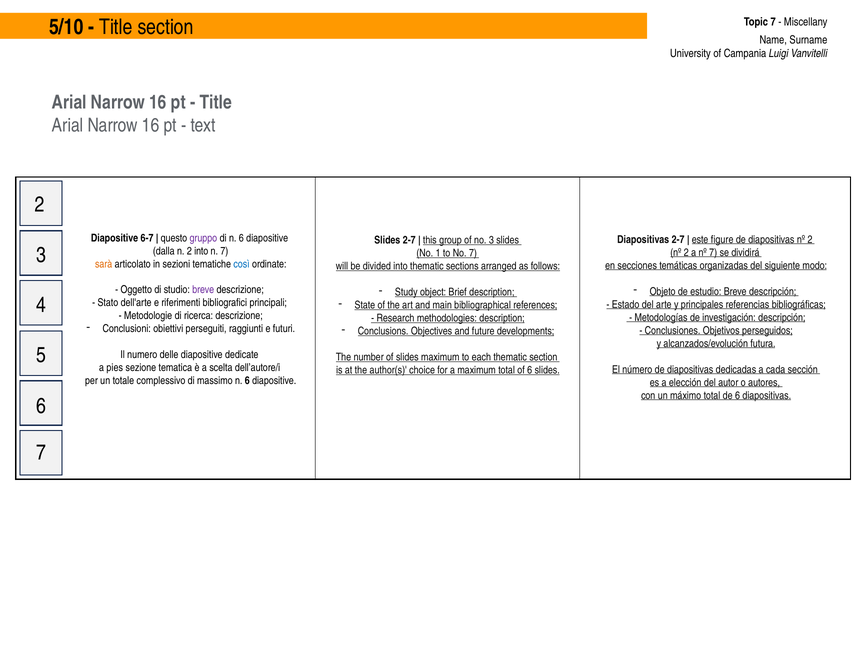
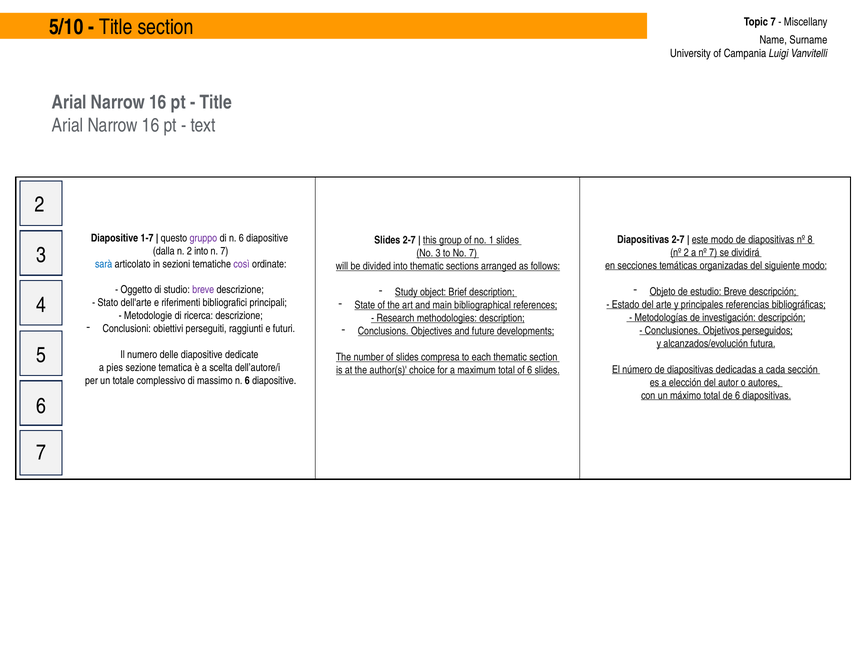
6-7: 6-7 -> 1-7
este figure: figure -> modo
diapositivas nº 2: 2 -> 8
no 3: 3 -> 1
No 1: 1 -> 3
sarà colour: orange -> blue
così colour: blue -> purple
slides maximum: maximum -> compresa
